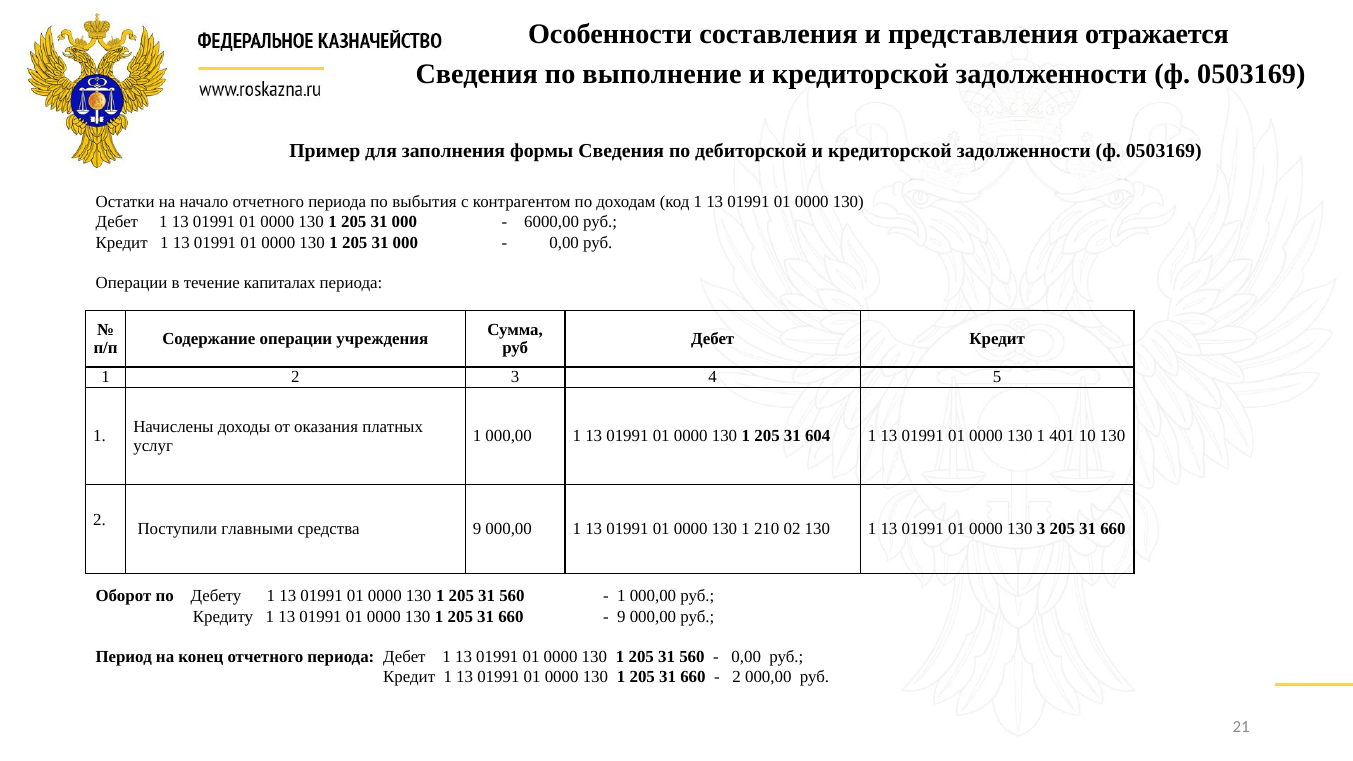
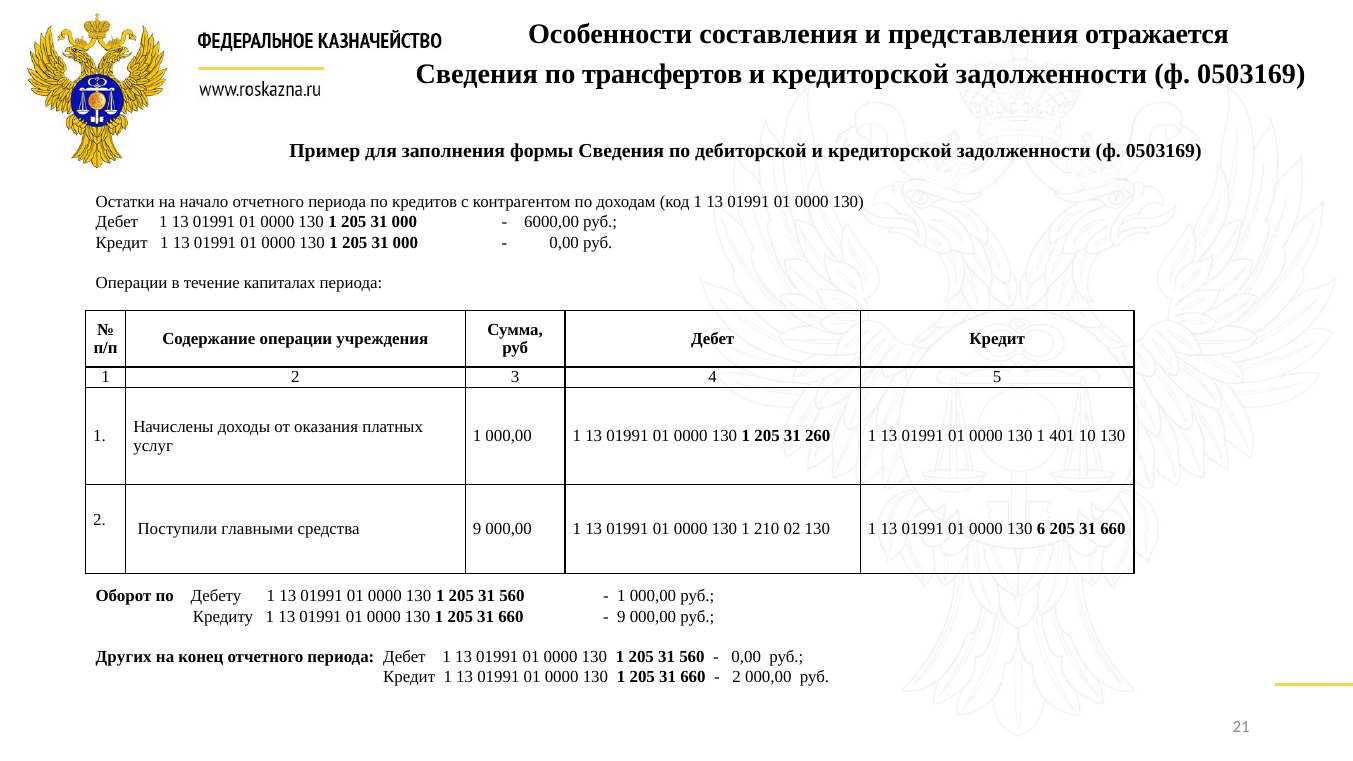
выполнение: выполнение -> трансфертов
выбытия: выбытия -> кредитов
604: 604 -> 260
130 3: 3 -> 6
Период: Период -> Других
